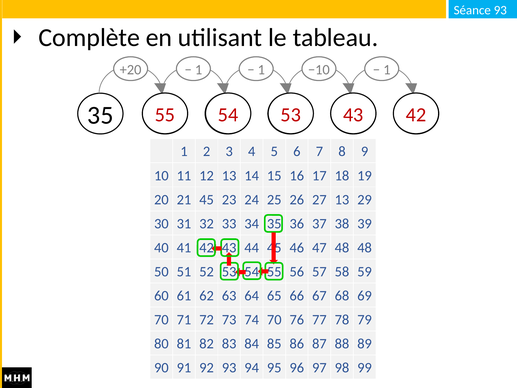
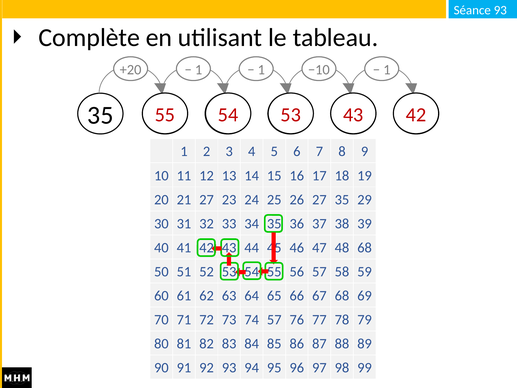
21 45: 45 -> 27
27 13: 13 -> 35
48 48: 48 -> 68
74 70: 70 -> 57
